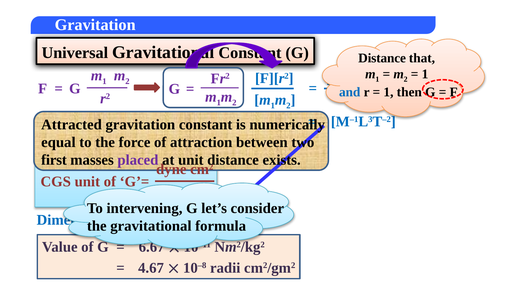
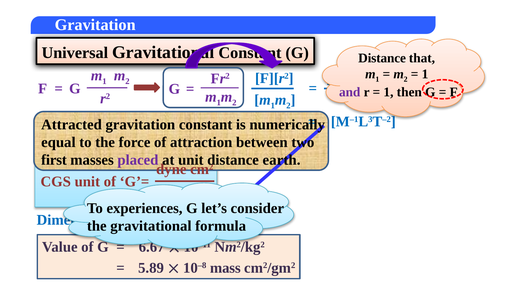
and colour: blue -> purple
exists: exists -> earth
intervening: intervening -> experiences
4.67: 4.67 -> 5.89
radii: radii -> mass
